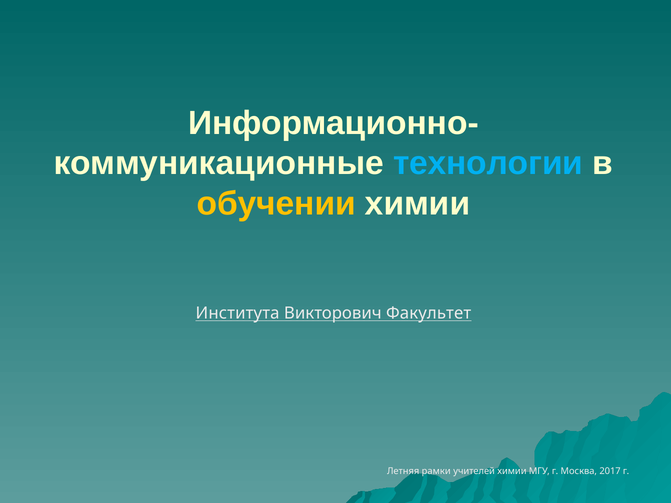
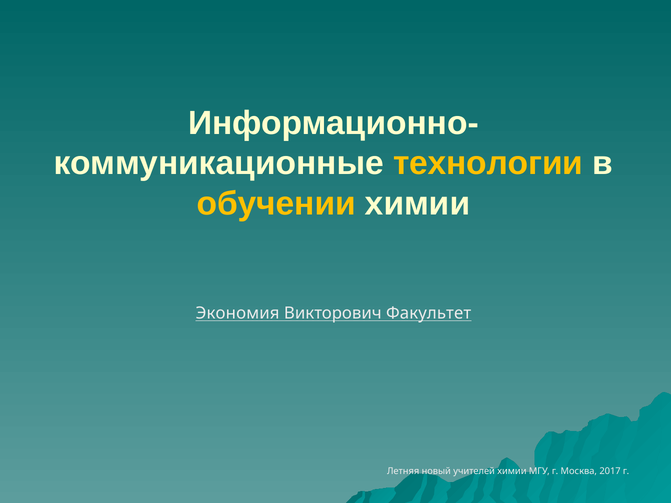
технологии colour: light blue -> yellow
Института: Института -> Экономия
рамки: рамки -> новый
